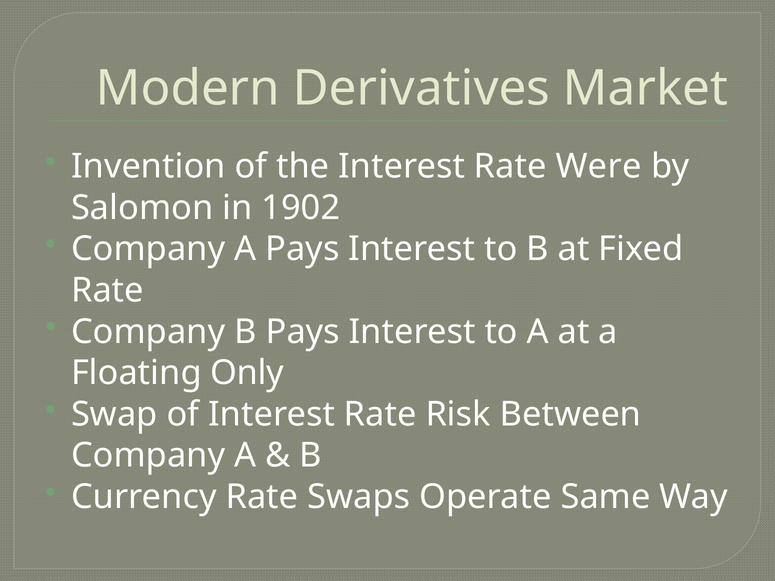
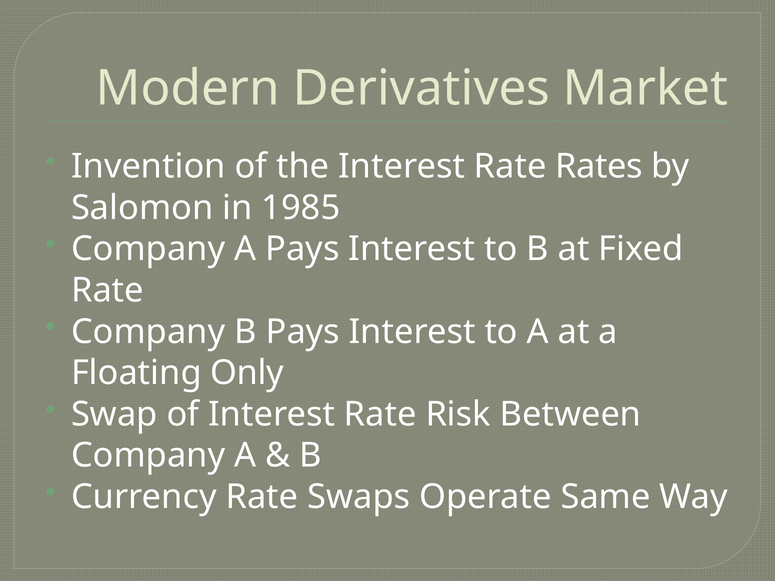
Were: Were -> Rates
1902: 1902 -> 1985
